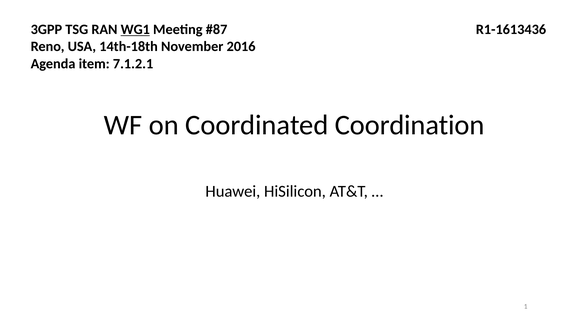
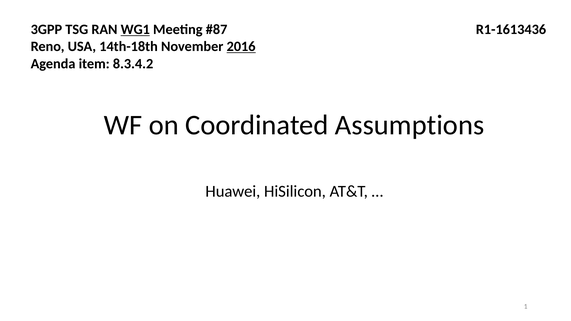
2016 underline: none -> present
7.1.2.1: 7.1.2.1 -> 8.3.4.2
Coordination: Coordination -> Assumptions
